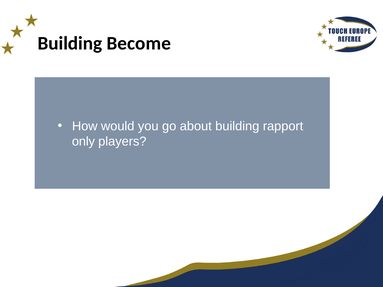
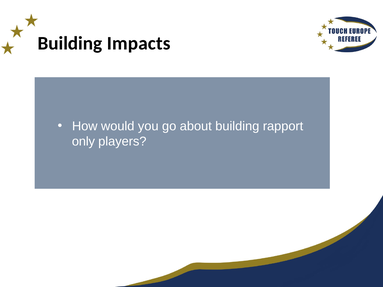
Become: Become -> Impacts
